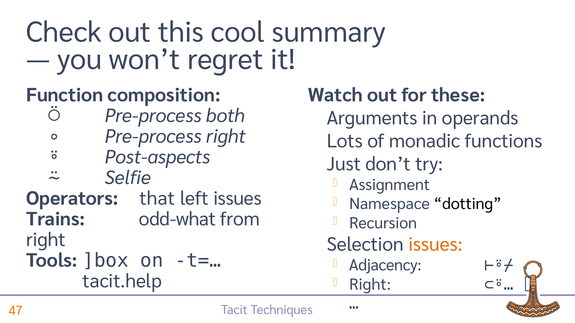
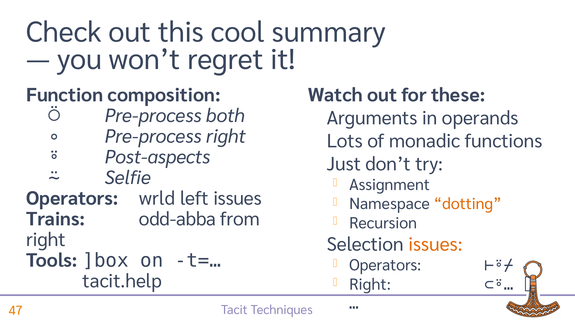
that: that -> wrld
dotting colour: black -> orange
odd-what: odd-what -> odd-abba
Adjacency at (385, 266): Adjacency -> Operators
